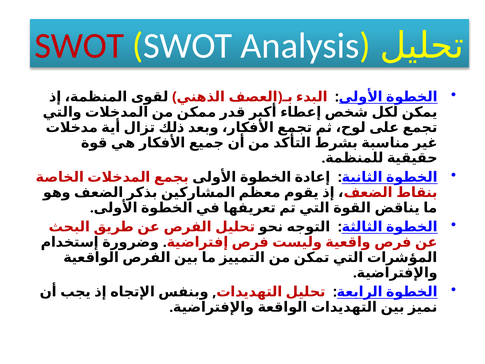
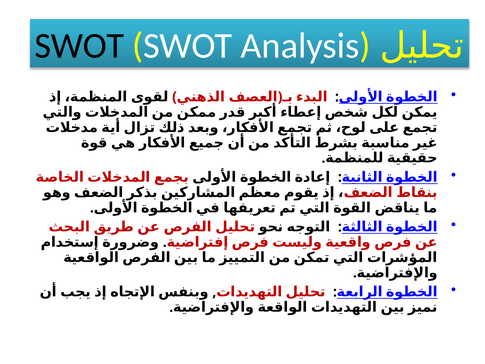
SWOT at (79, 46) colour: red -> black
